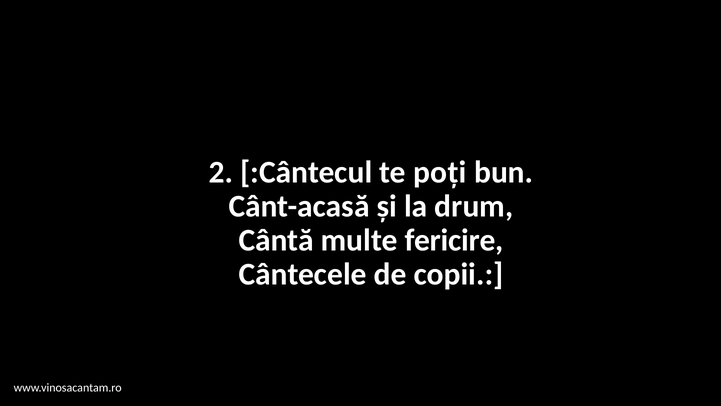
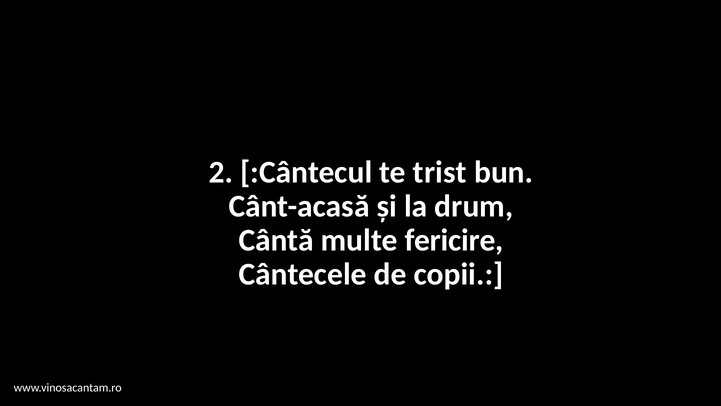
poți: poți -> trist
